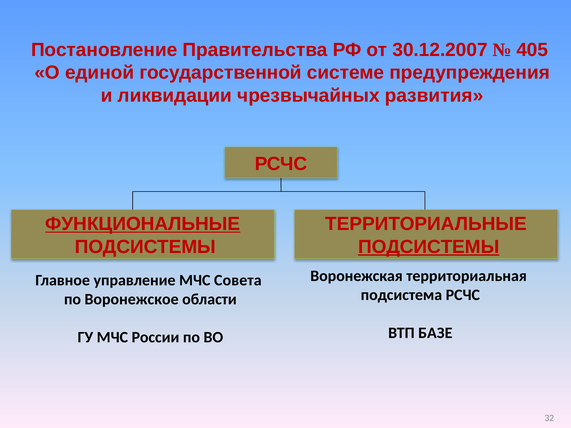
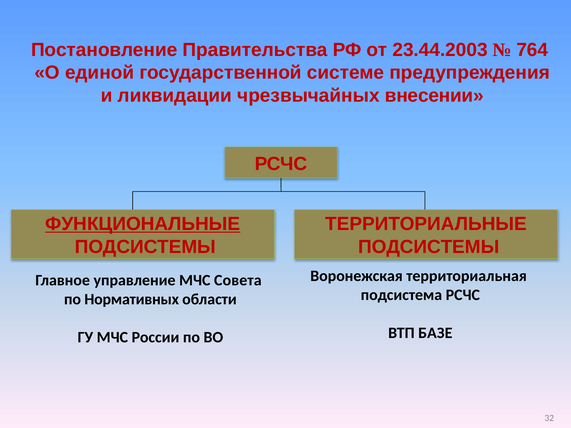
30.12.2007: 30.12.2007 -> 23.44.2003
405: 405 -> 764
развития: развития -> внесении
ПОДСИСТЕМЫ at (429, 247) underline: present -> none
Воронежское: Воронежское -> Нормативных
